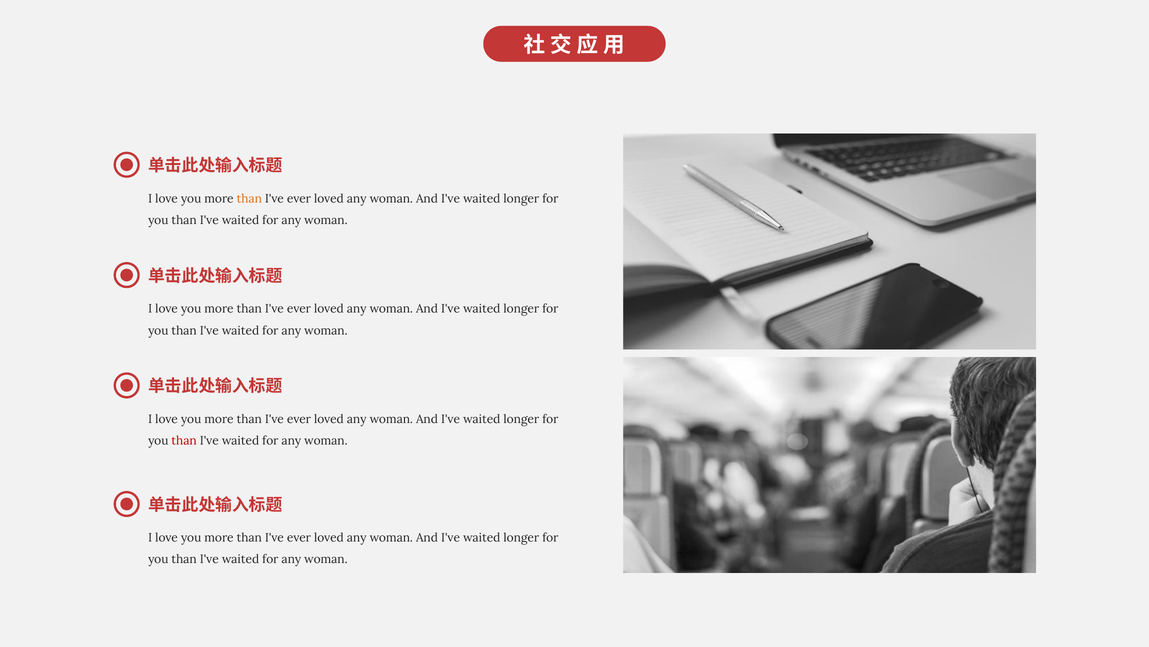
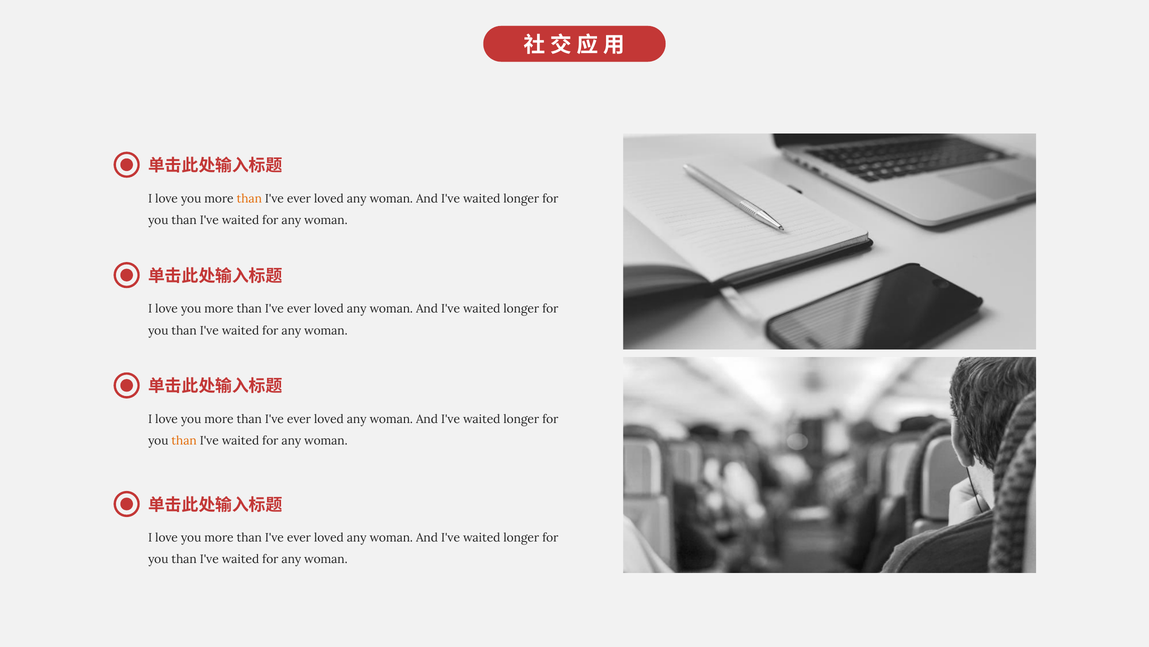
than at (184, 440) colour: red -> orange
